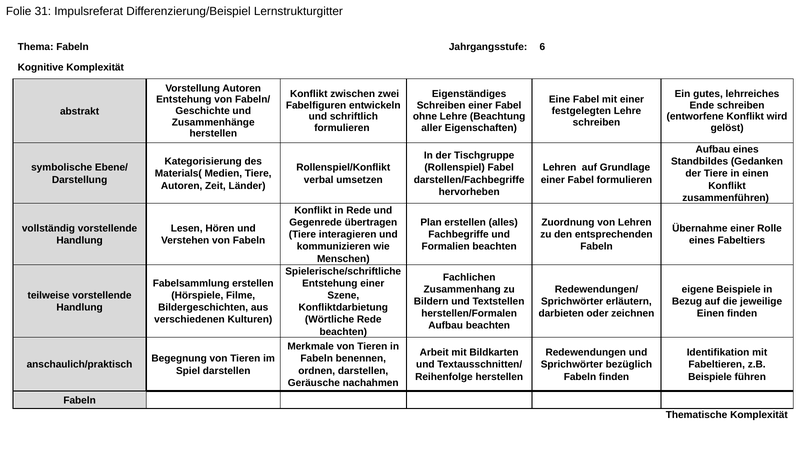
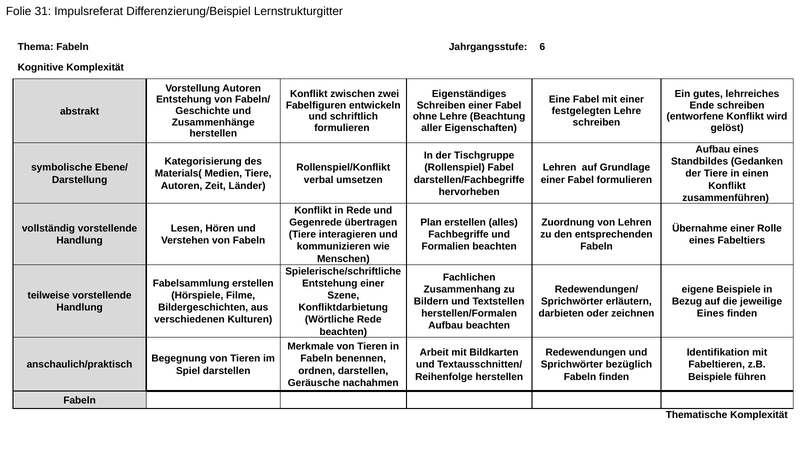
Einen at (711, 314): Einen -> Eines
